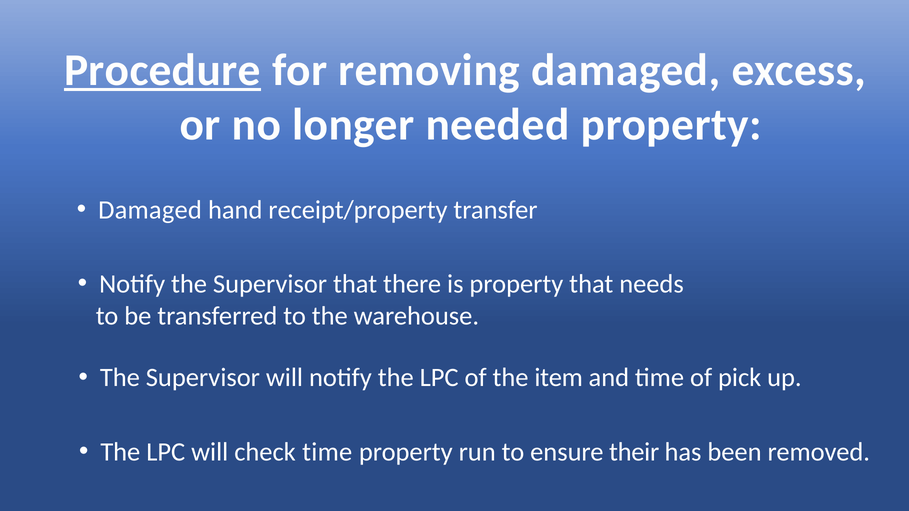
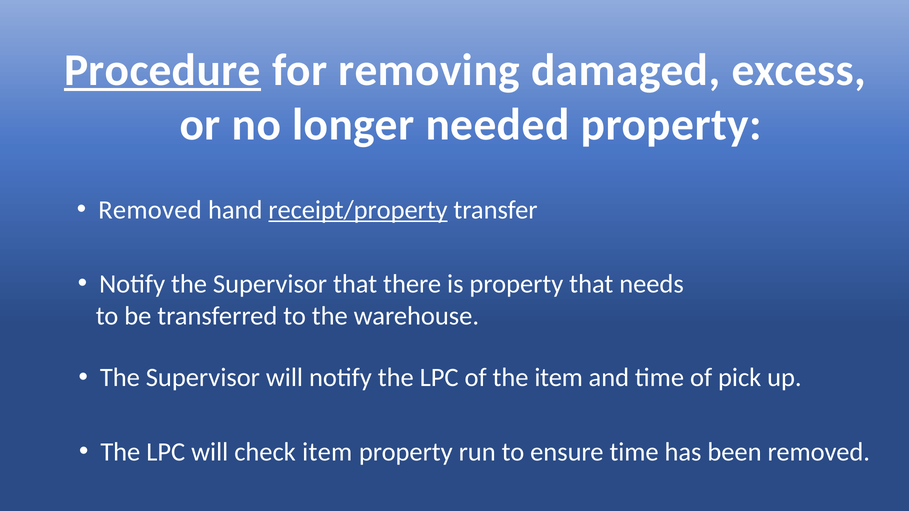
Damaged at (150, 210): Damaged -> Removed
receipt/property underline: none -> present
check time: time -> item
ensure their: their -> time
